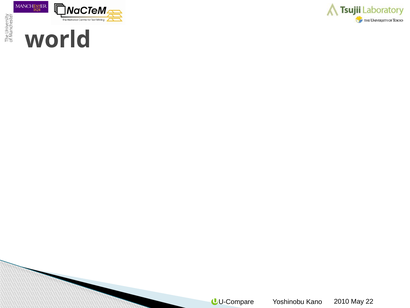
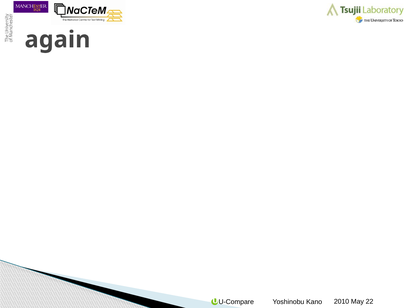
world: world -> again
